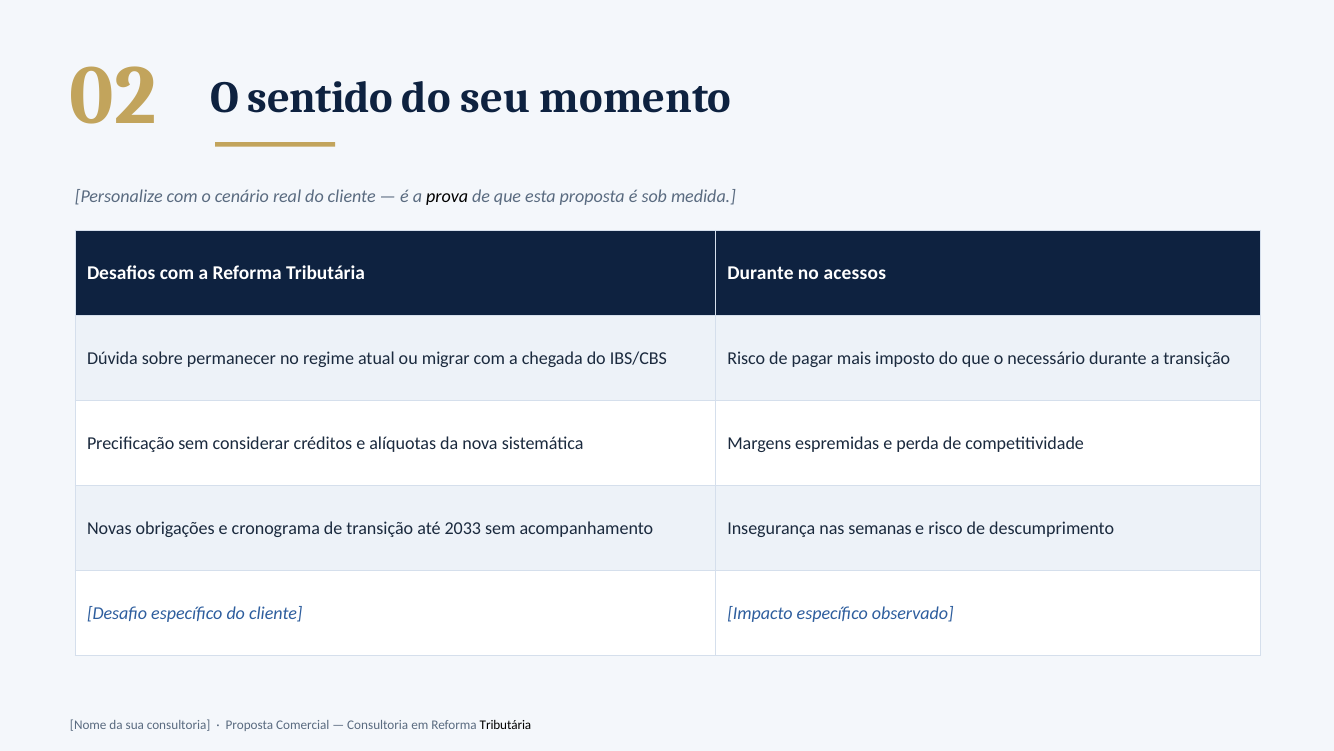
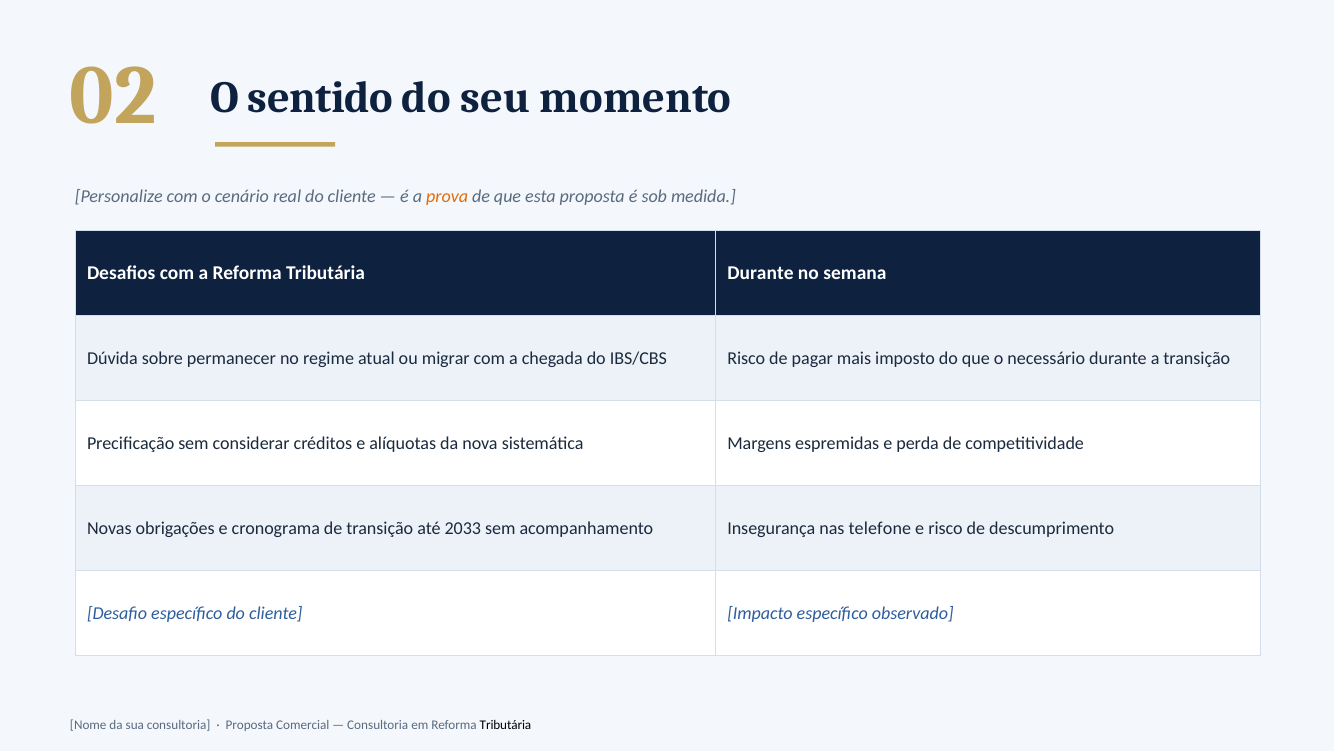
prova colour: black -> orange
acessos: acessos -> semana
semanas: semanas -> telefone
